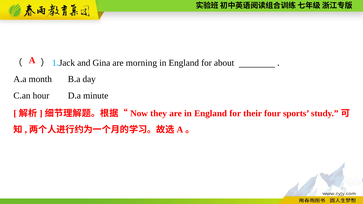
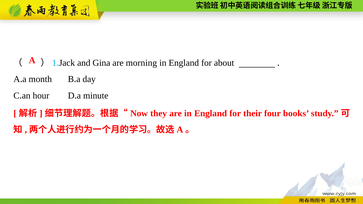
sports: sports -> books
